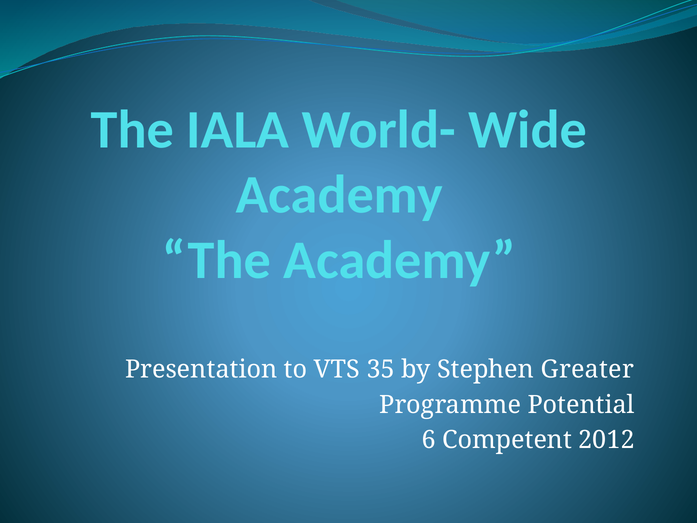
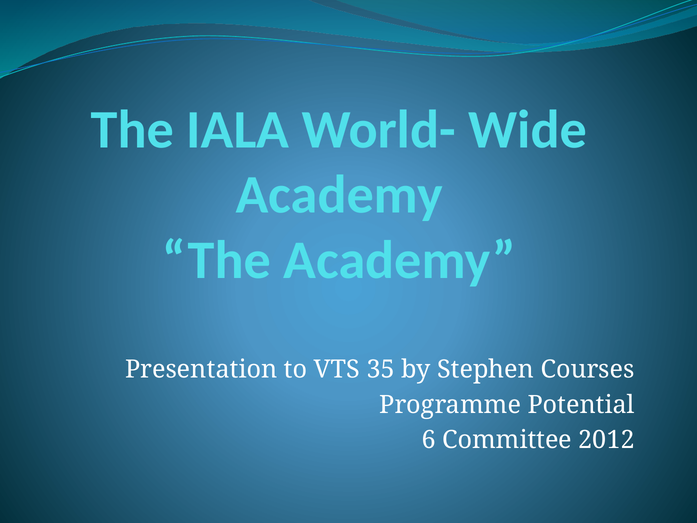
Greater: Greater -> Courses
Competent: Competent -> Committee
